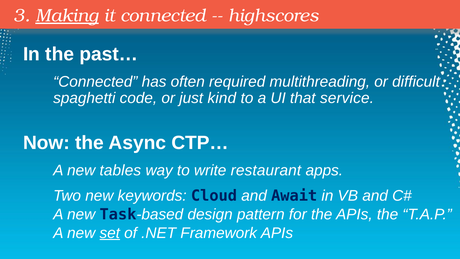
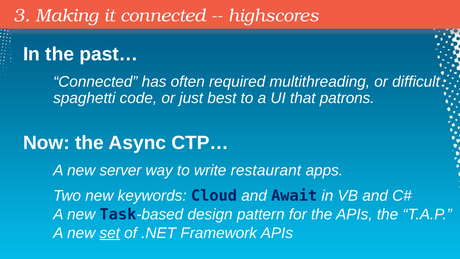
Making underline: present -> none
kind: kind -> best
service: service -> patrons
tables: tables -> server
